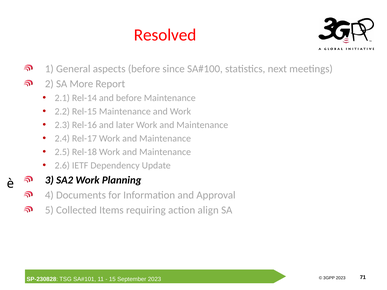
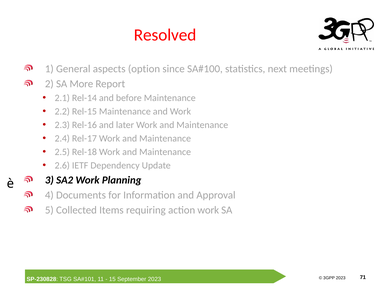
aspects before: before -> option
action align: align -> work
